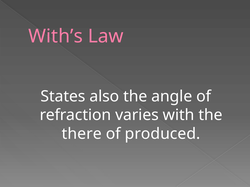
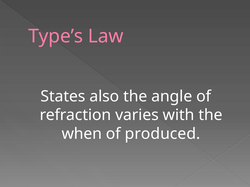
With’s: With’s -> Type’s
there: there -> when
